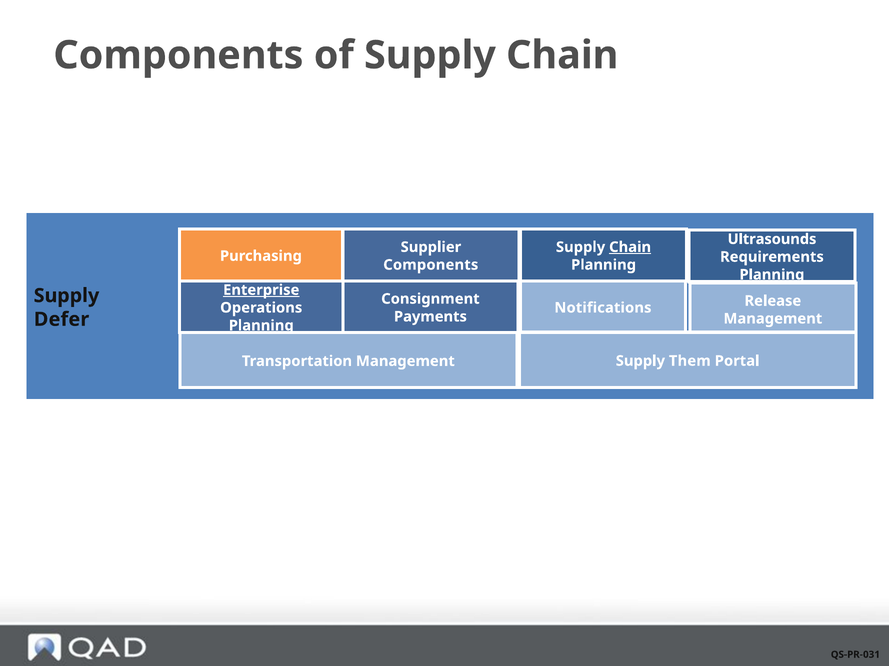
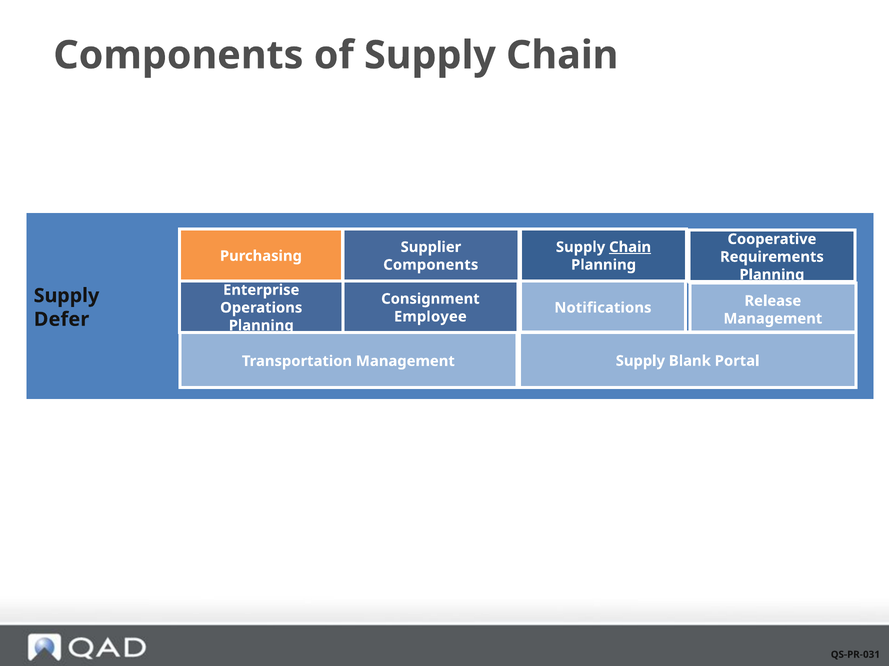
Ultrasounds: Ultrasounds -> Cooperative
Enterprise underline: present -> none
Payments: Payments -> Employee
Them: Them -> Blank
